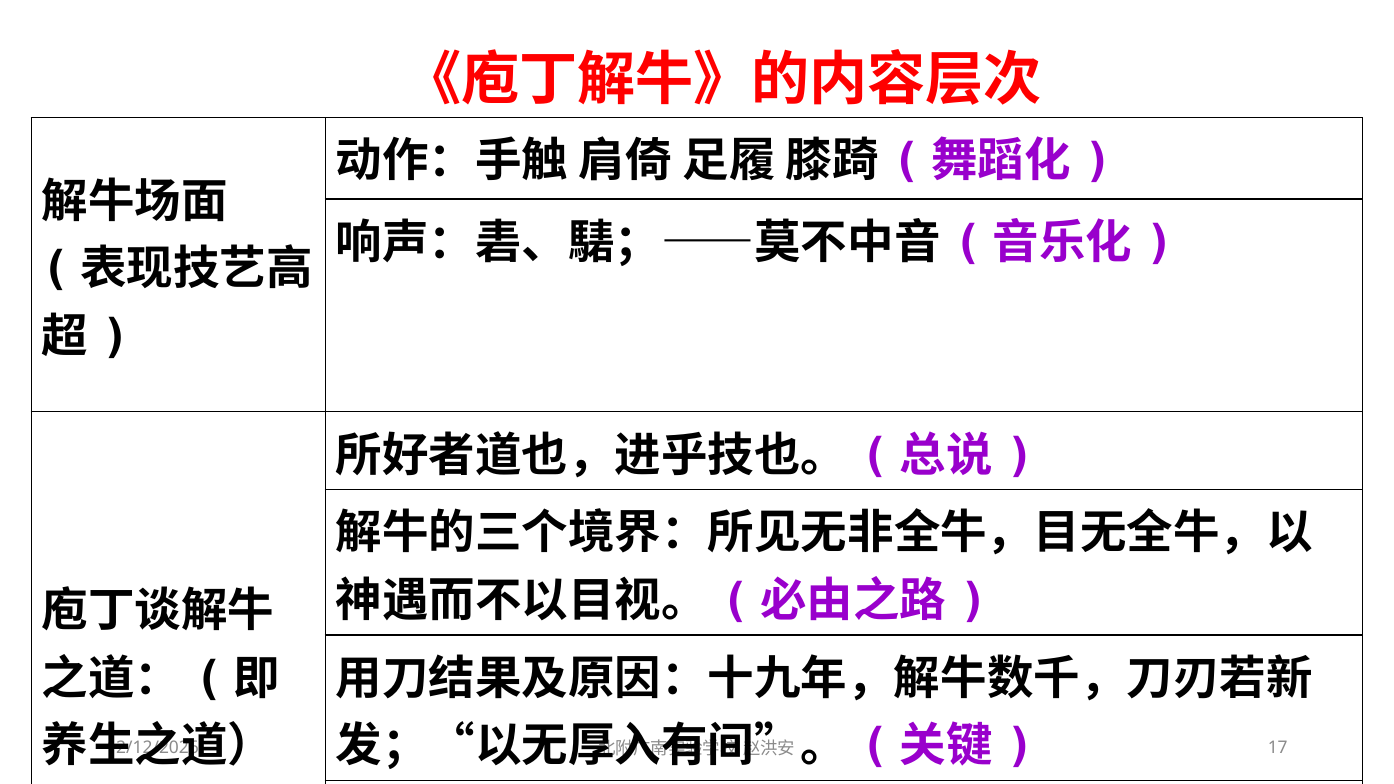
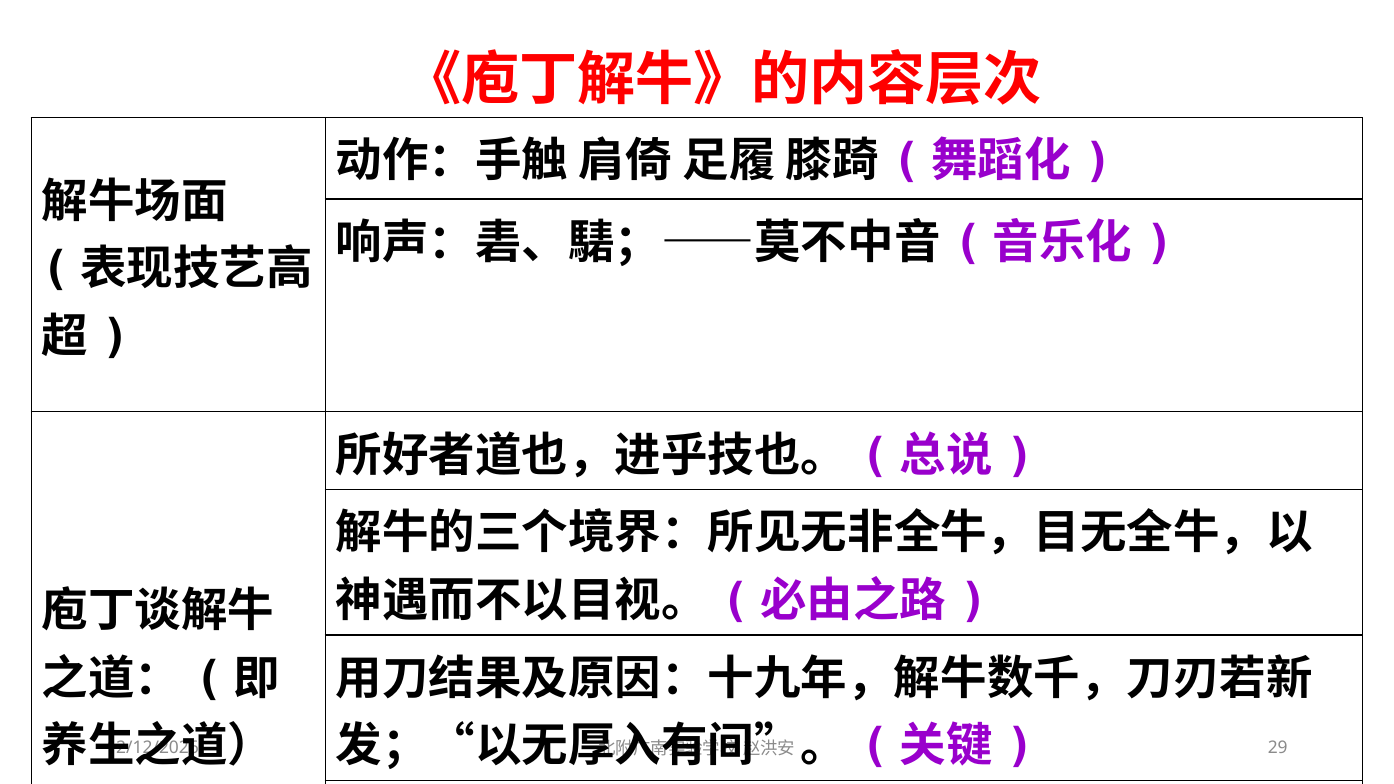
17: 17 -> 29
